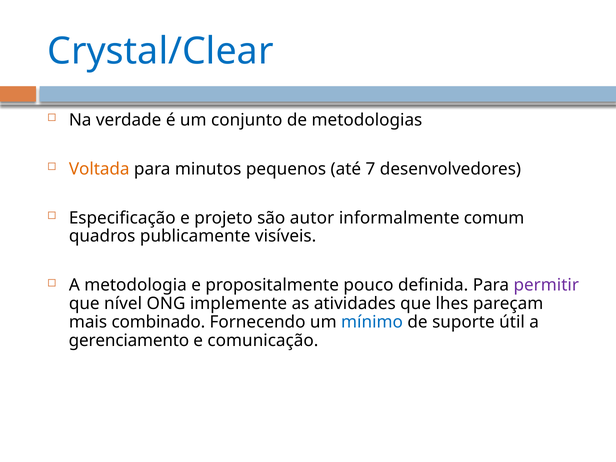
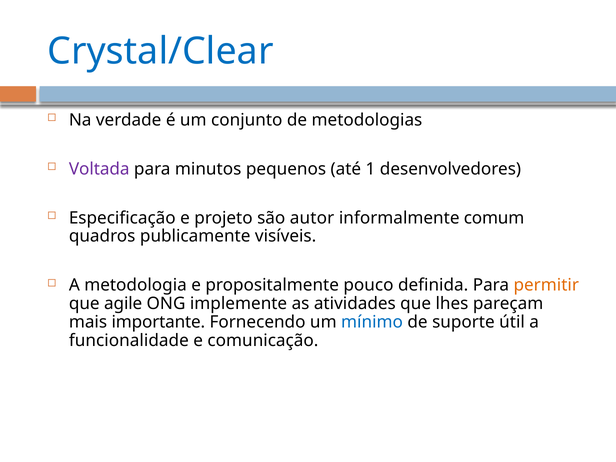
Voltada colour: orange -> purple
7: 7 -> 1
permitir colour: purple -> orange
nível: nível -> agile
combinado: combinado -> importante
gerenciamento: gerenciamento -> funcionalidade
